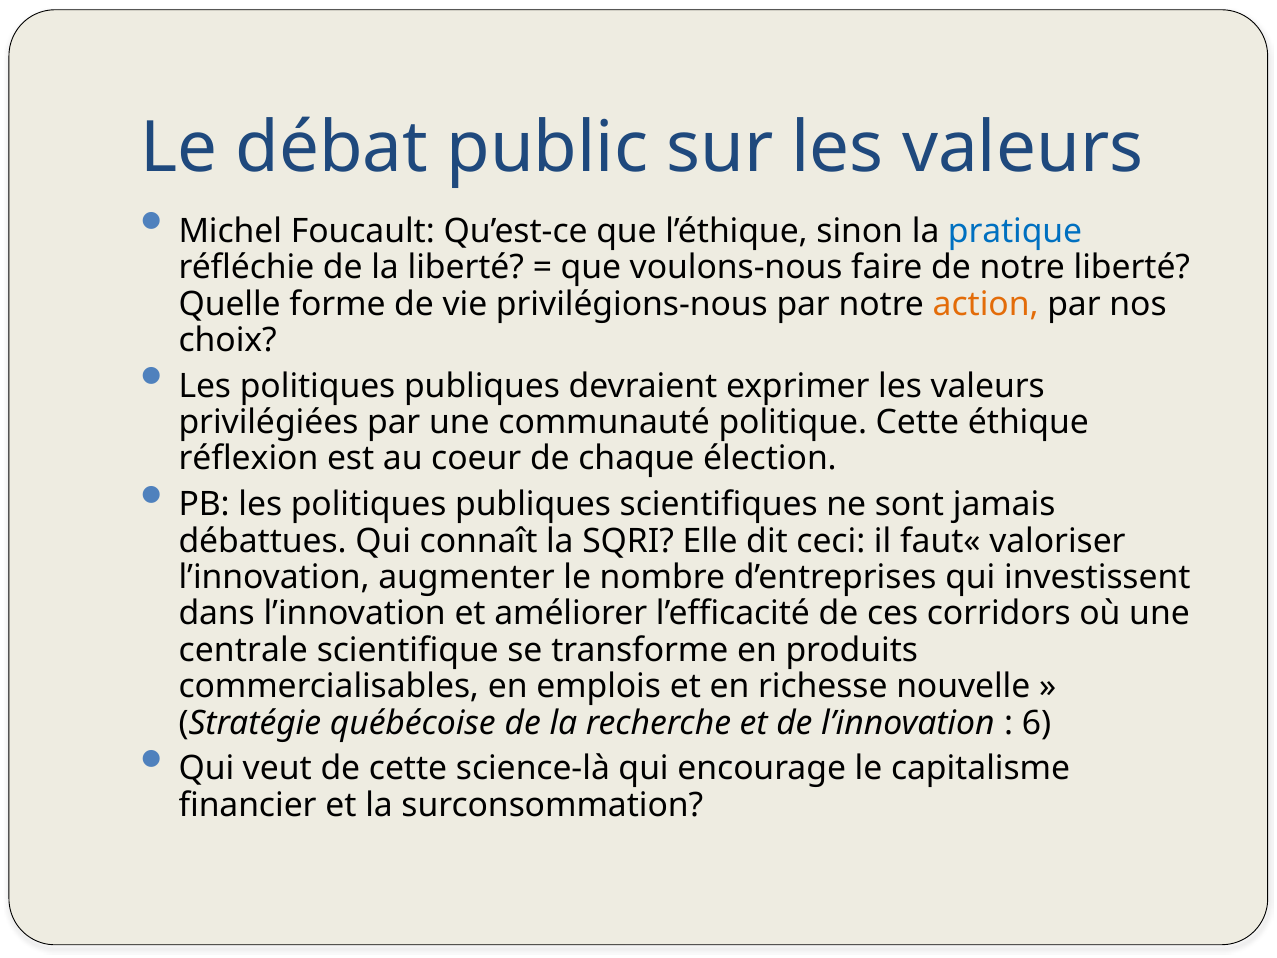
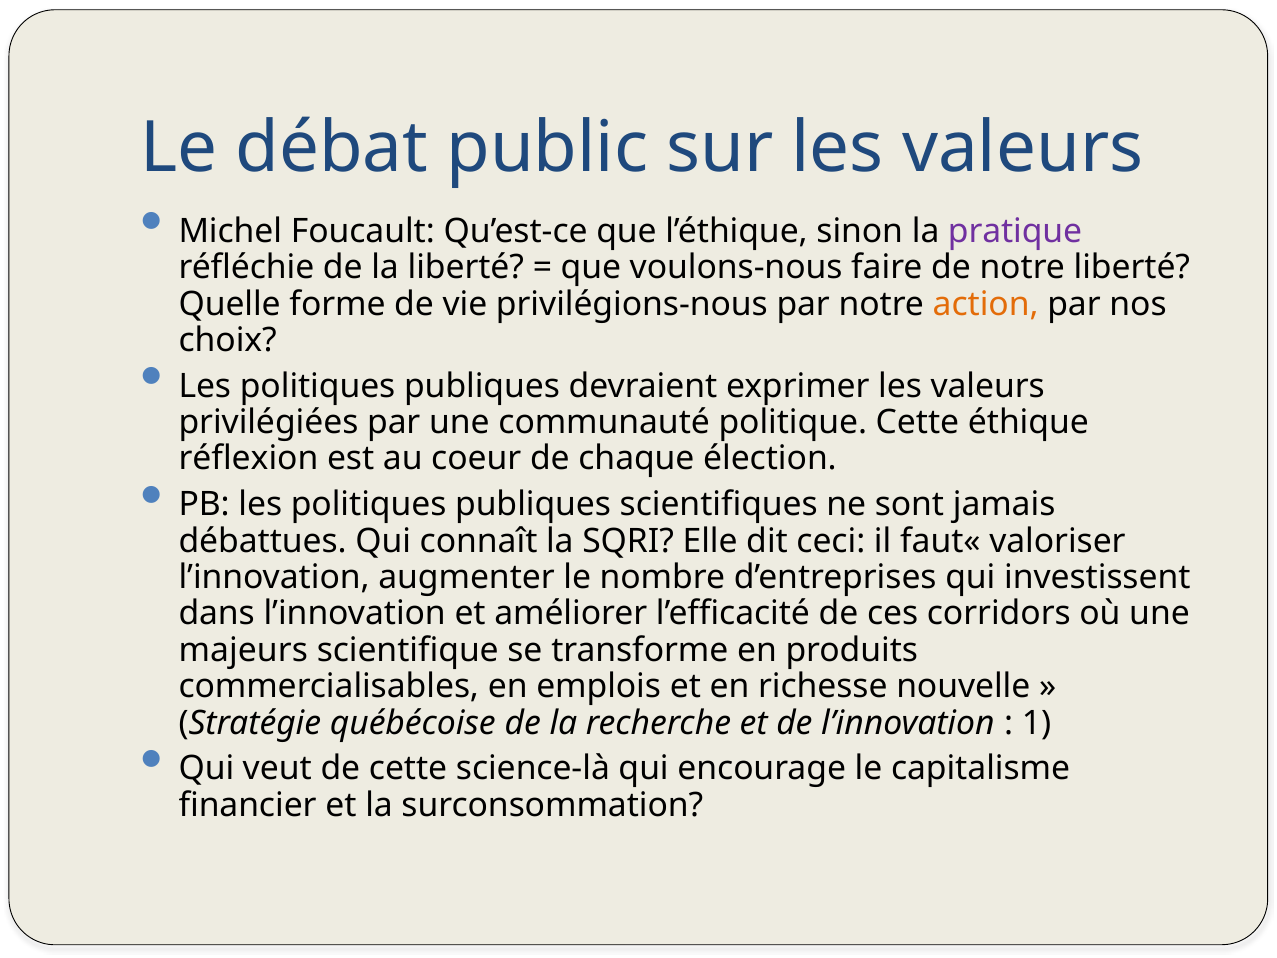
pratique colour: blue -> purple
centrale: centrale -> majeurs
6: 6 -> 1
